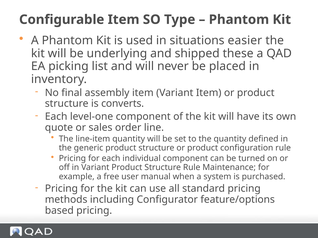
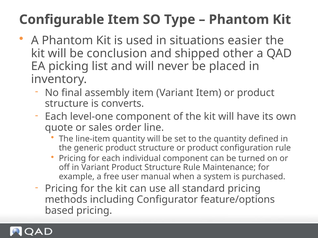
underlying: underlying -> conclusion
these: these -> other
